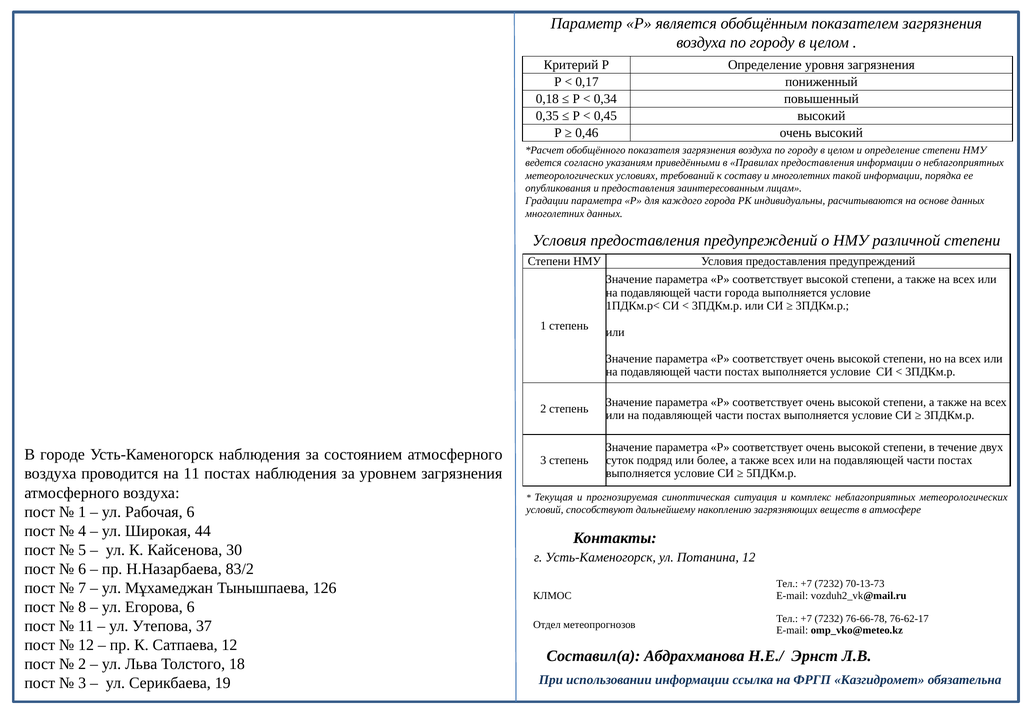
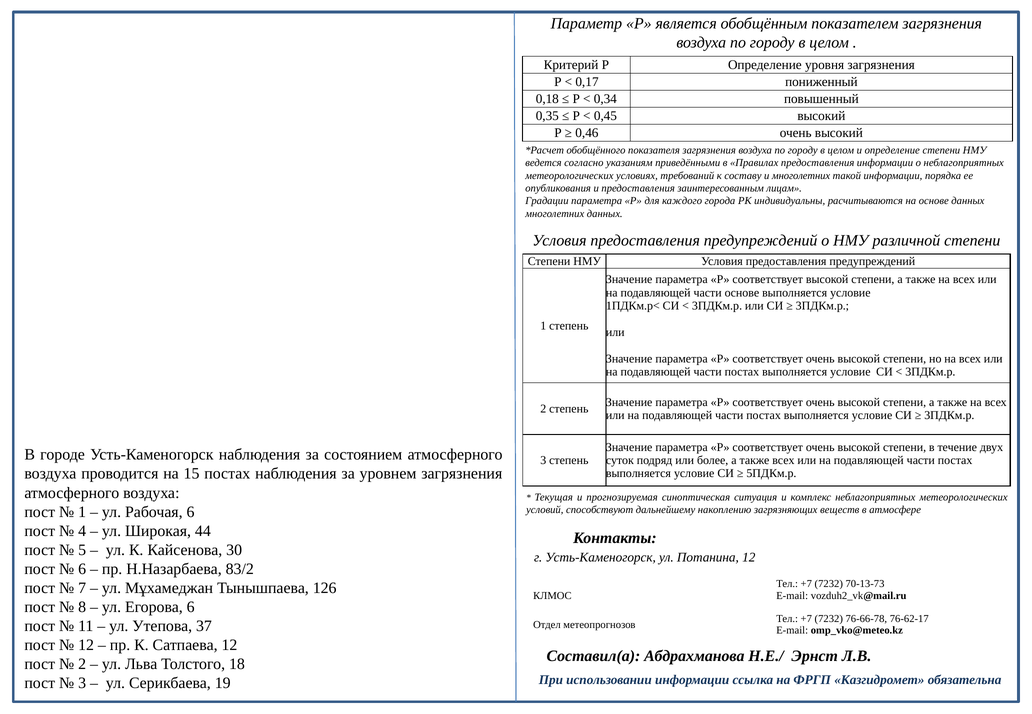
части города: города -> основе
на 11: 11 -> 15
